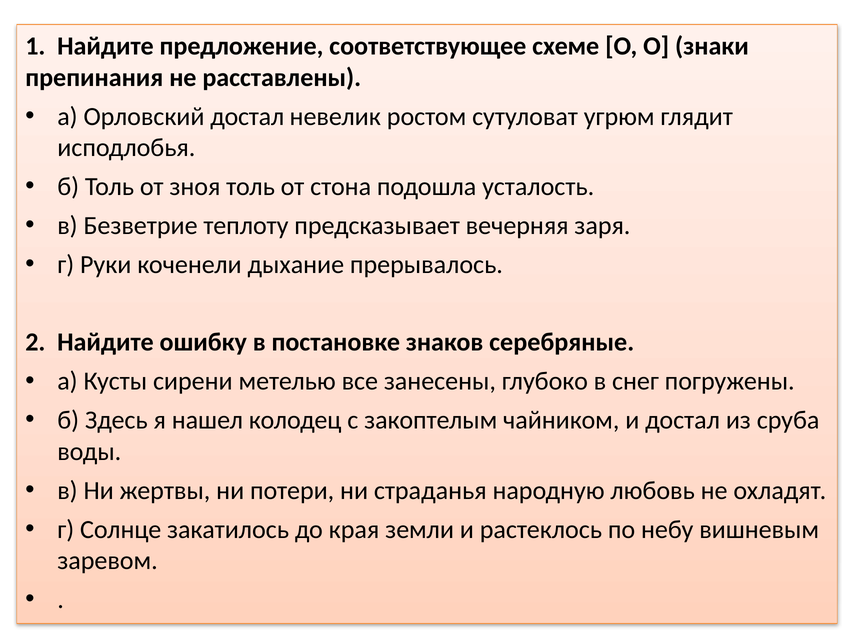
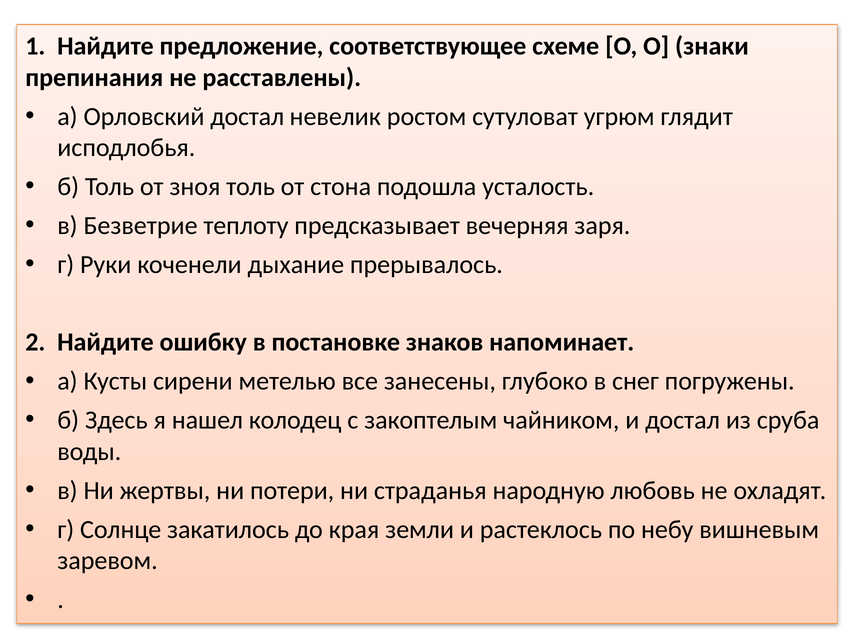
серебряные: серебряные -> напоминает
